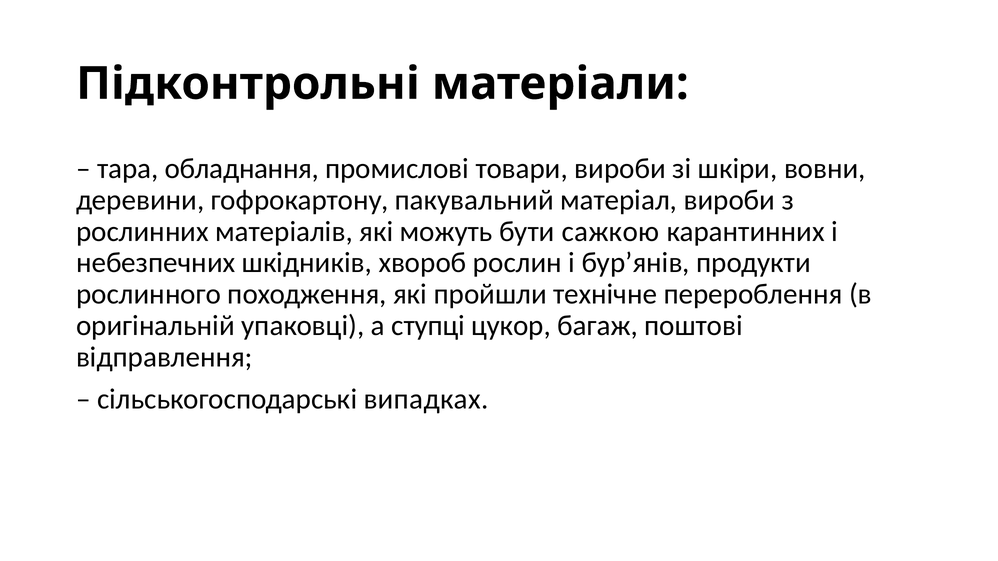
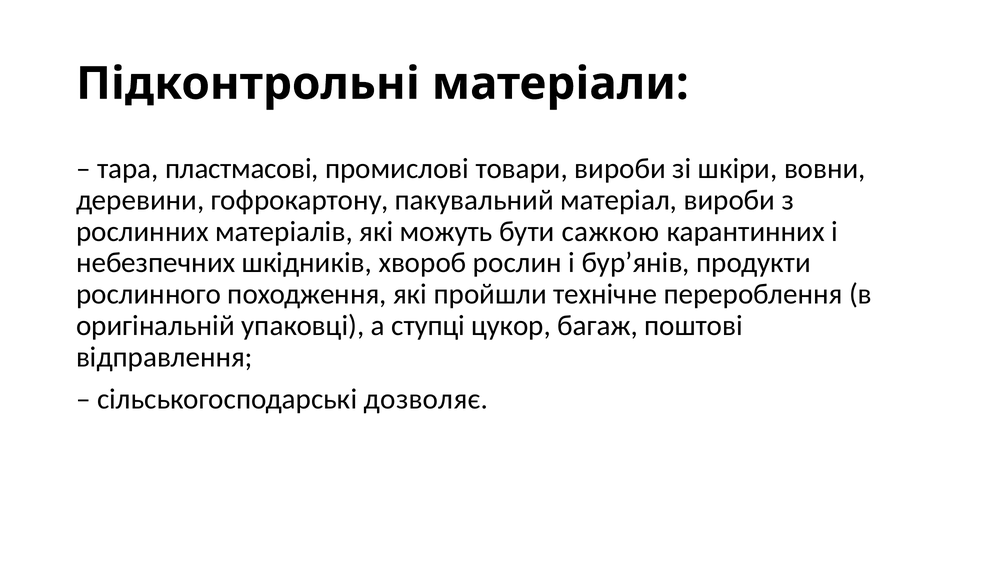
обладнання: обладнання -> пластмасові
випадках: випадках -> дозволяє
